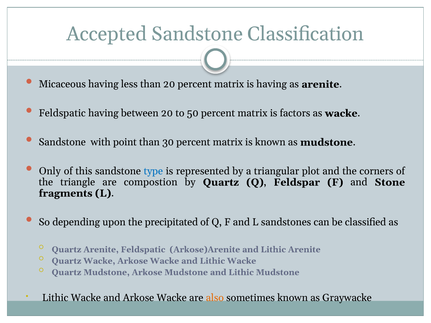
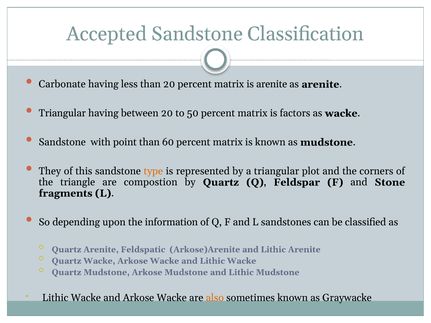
Micaceous: Micaceous -> Carbonate
is having: having -> arenite
Feldspatic at (62, 113): Feldspatic -> Triangular
30: 30 -> 60
Only: Only -> They
type colour: blue -> orange
precipitated: precipitated -> information
